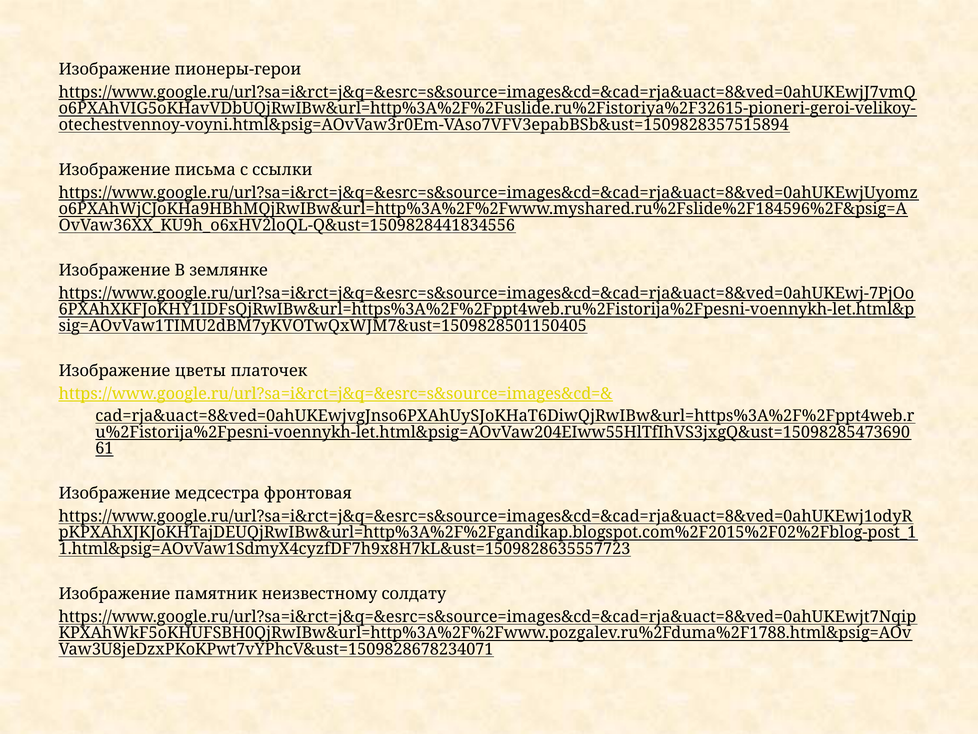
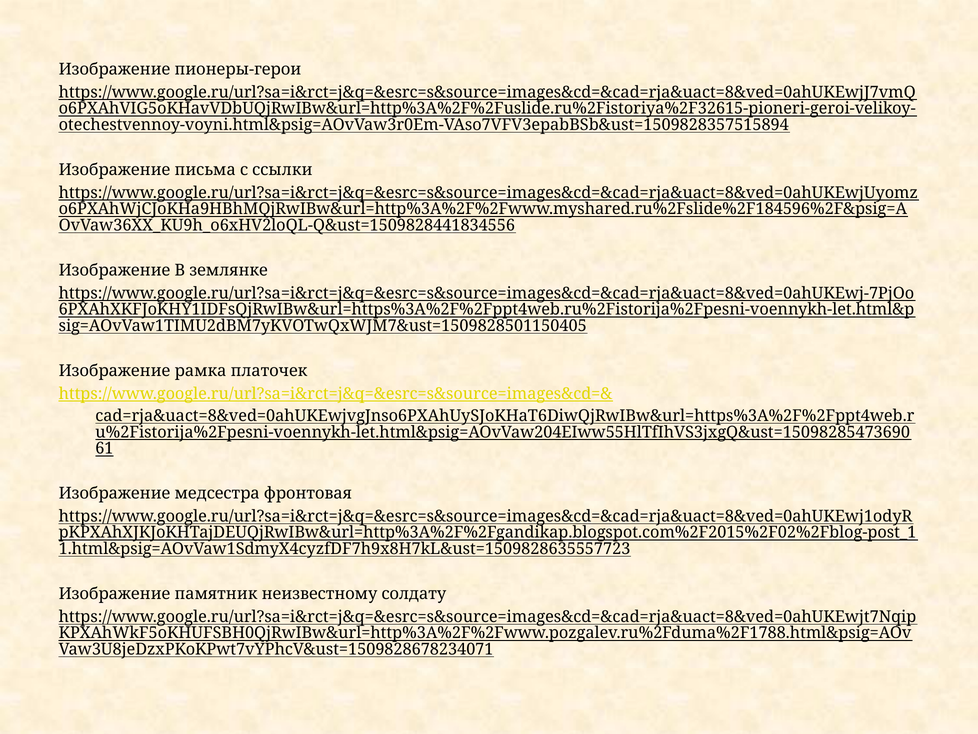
цветы: цветы -> рамка
